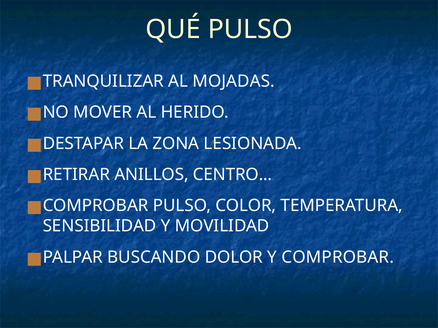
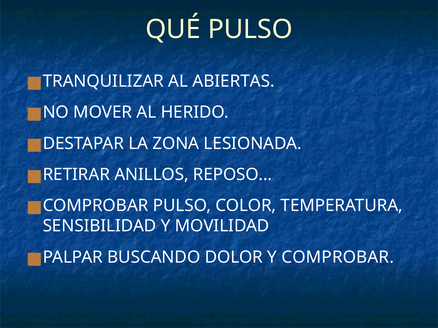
MOJADAS: MOJADAS -> ABIERTAS
CENTRO: CENTRO -> REPOSO
